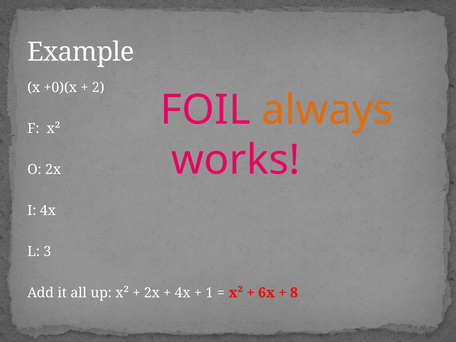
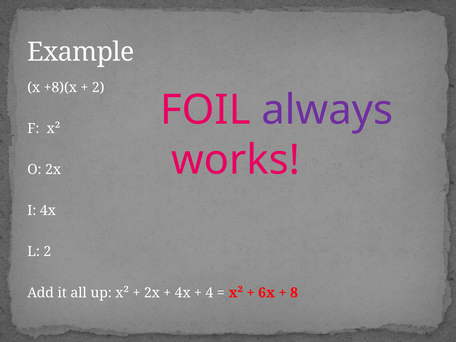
+0)(x: +0)(x -> +8)(x
always colour: orange -> purple
L 3: 3 -> 2
1: 1 -> 4
